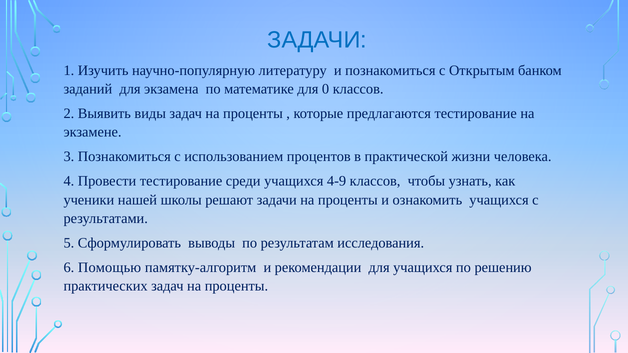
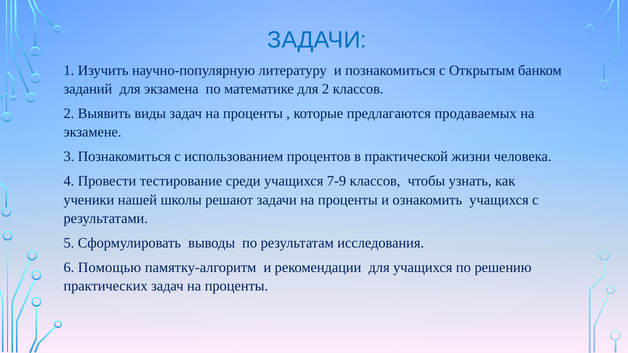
для 0: 0 -> 2
предлагаются тестирование: тестирование -> продаваемых
4-9: 4-9 -> 7-9
